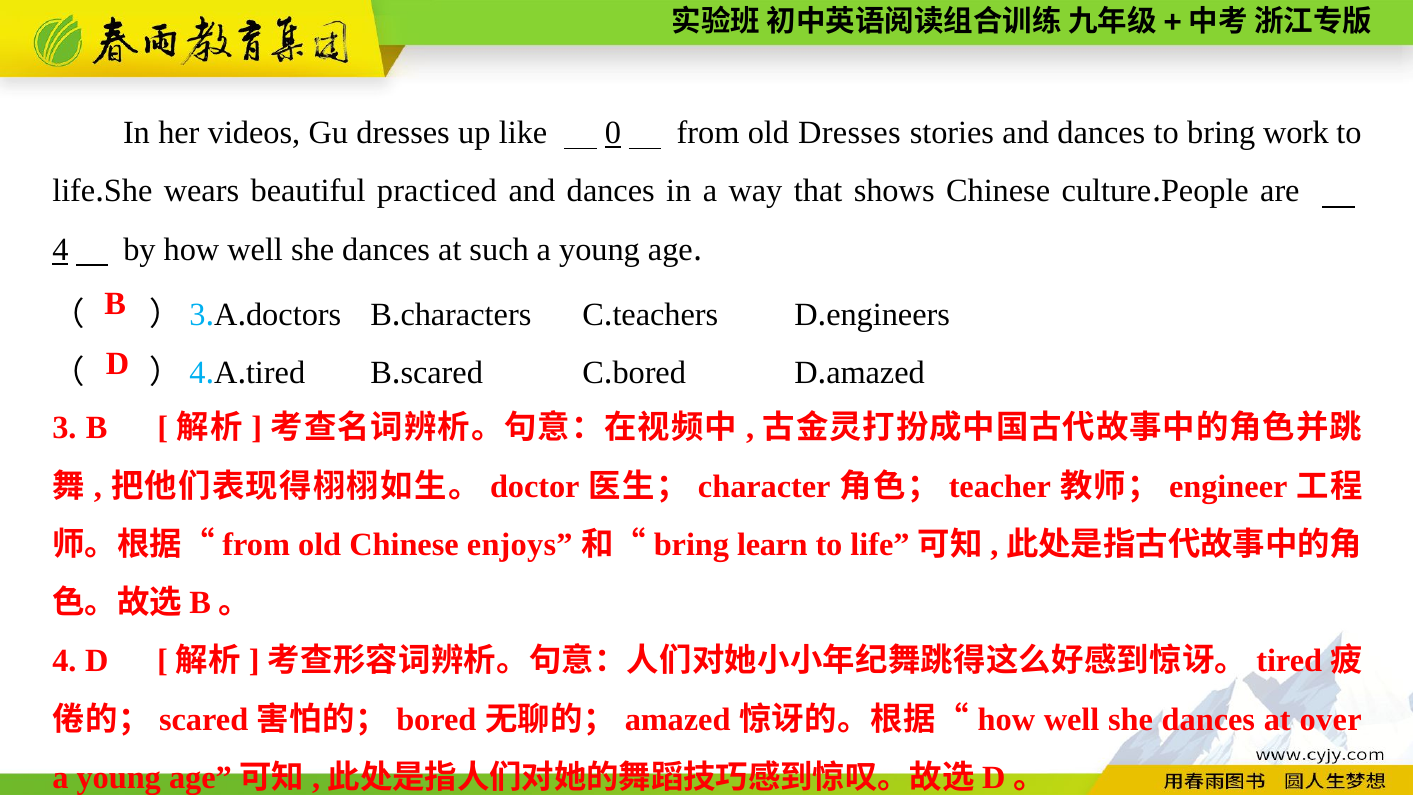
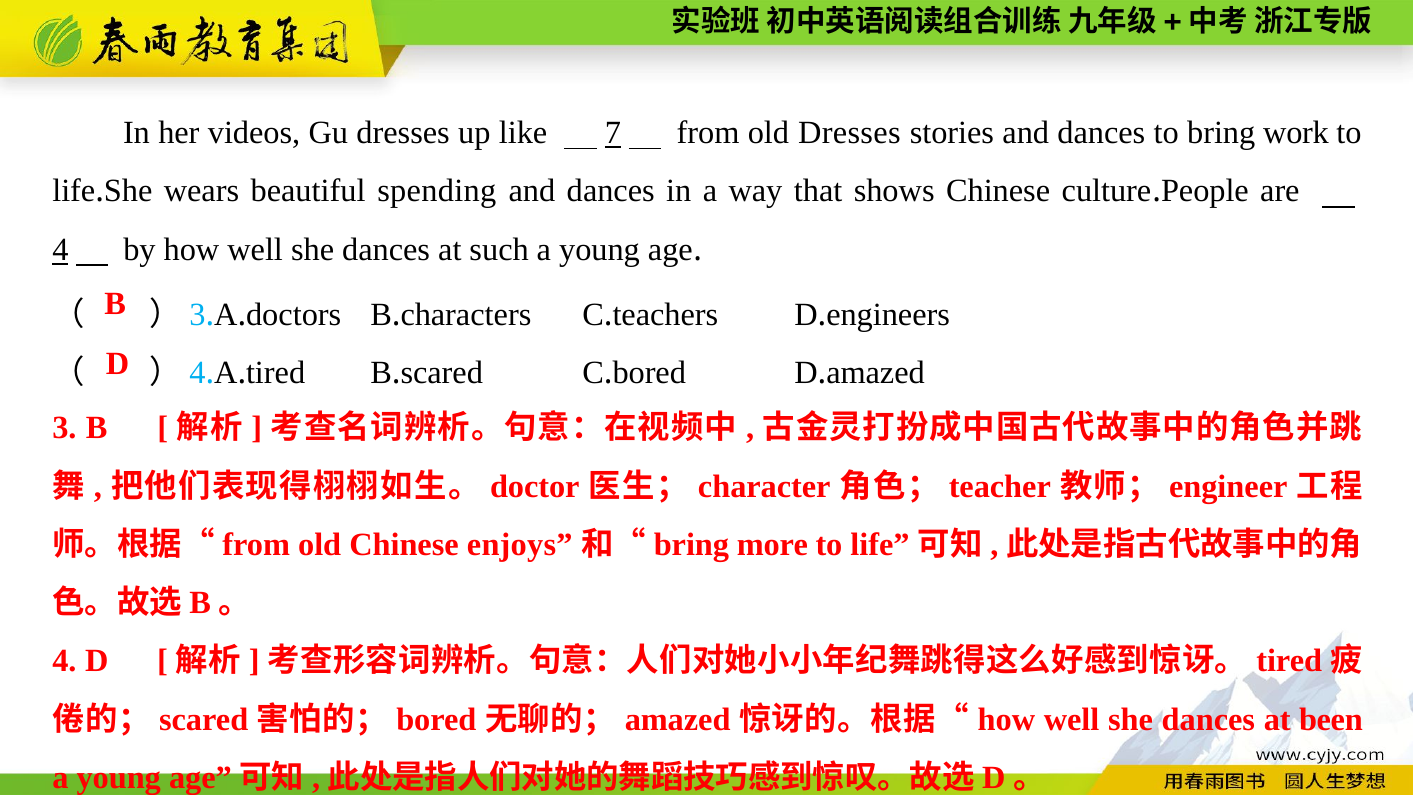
0: 0 -> 7
practiced: practiced -> spending
learn: learn -> more
over: over -> been
